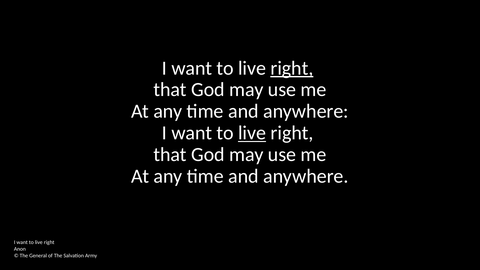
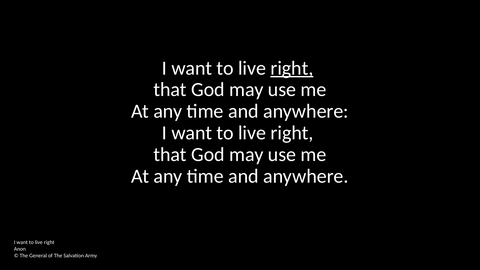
live at (252, 133) underline: present -> none
